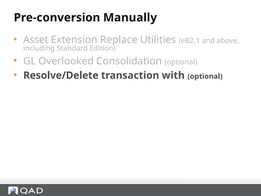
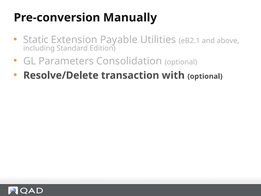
Asset: Asset -> Static
Replace: Replace -> Payable
Overlooked: Overlooked -> Parameters
